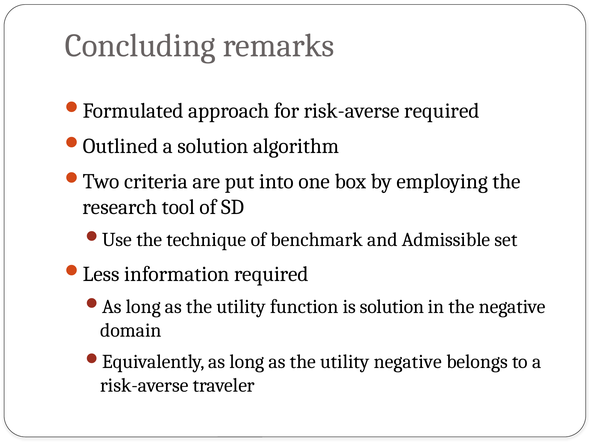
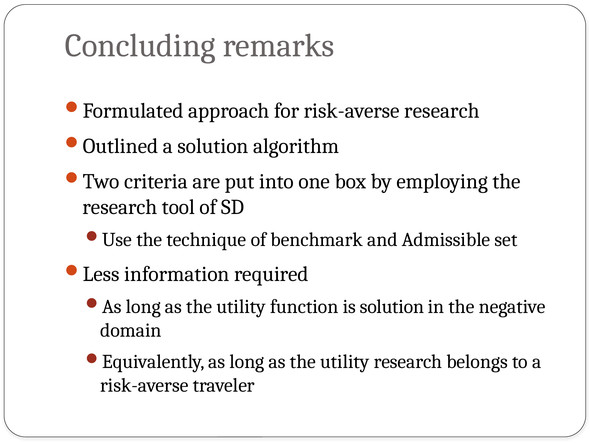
risk-averse required: required -> research
utility negative: negative -> research
